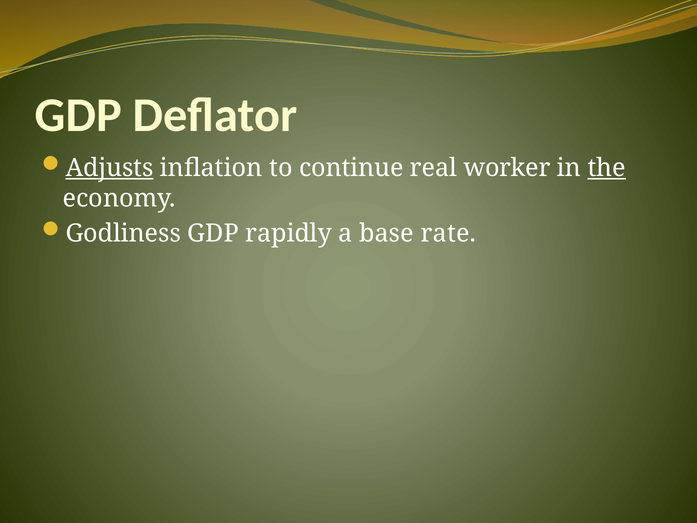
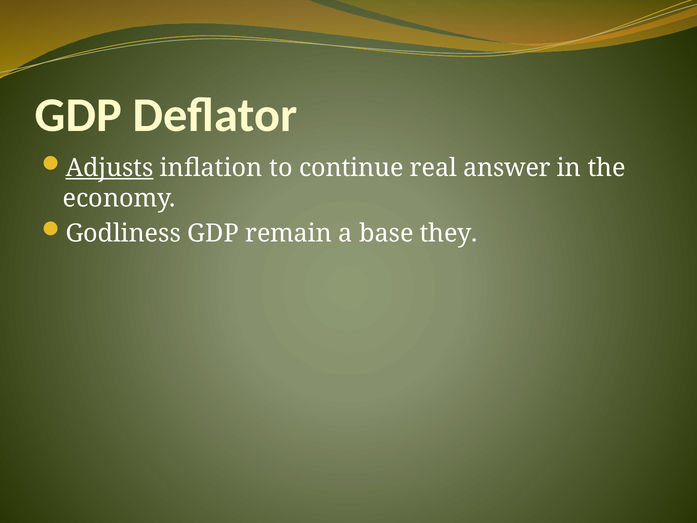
worker: worker -> answer
the underline: present -> none
rapidly: rapidly -> remain
rate: rate -> they
